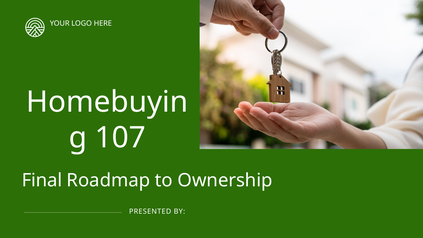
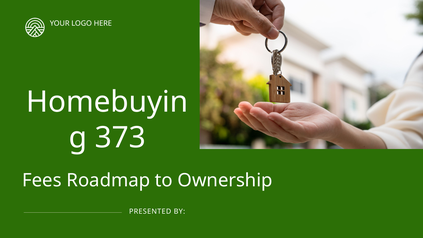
107: 107 -> 373
Final: Final -> Fees
